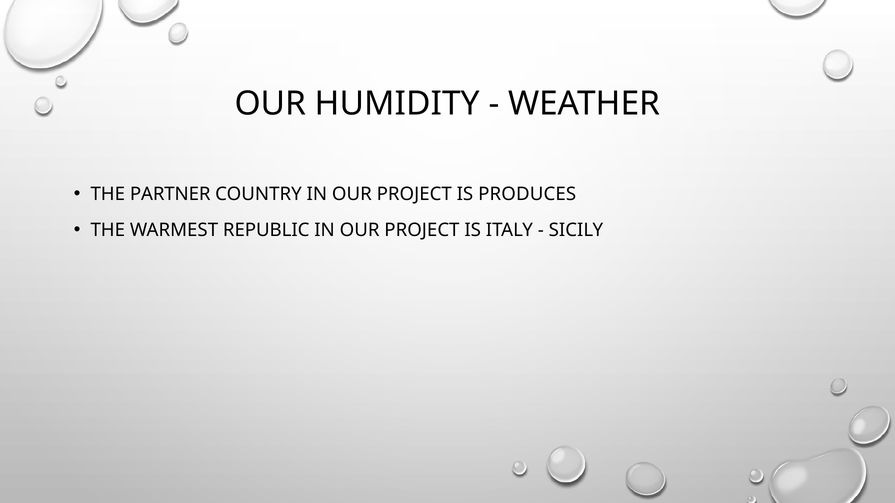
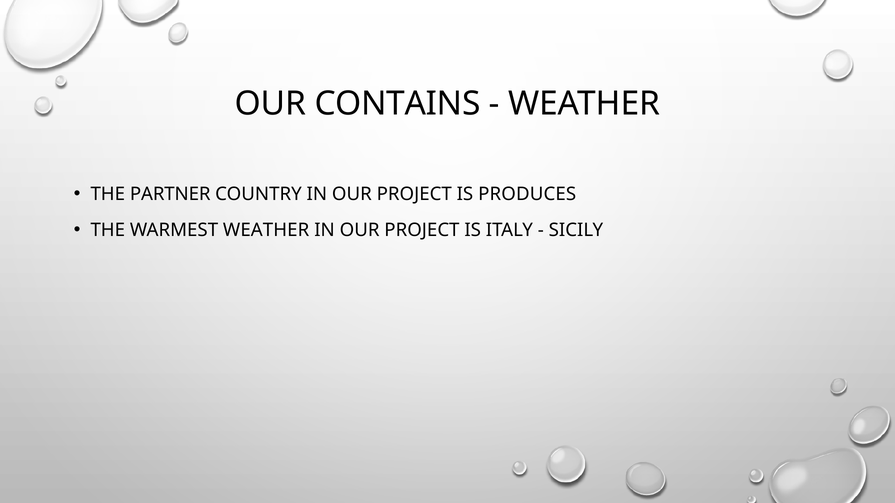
HUMIDITY: HUMIDITY -> CONTAINS
WARMEST REPUBLIC: REPUBLIC -> WEATHER
